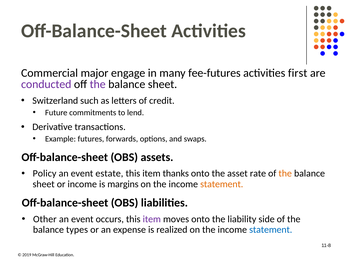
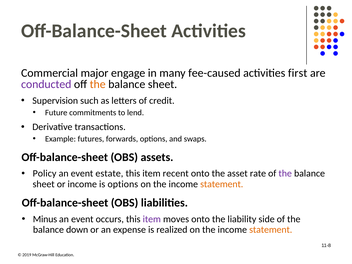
fee-futures: fee-futures -> fee-caused
the at (98, 84) colour: purple -> orange
Switzerland: Switzerland -> Supervision
thanks: thanks -> recent
the at (285, 173) colour: orange -> purple
is margins: margins -> options
Other: Other -> Minus
types: types -> down
statement at (271, 230) colour: blue -> orange
